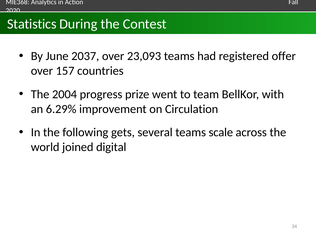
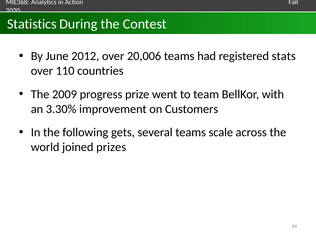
2037: 2037 -> 2012
23,093: 23,093 -> 20,006
offer: offer -> stats
157: 157 -> 110
2004: 2004 -> 2009
6.29%: 6.29% -> 3.30%
Circulation: Circulation -> Customers
digital: digital -> prizes
